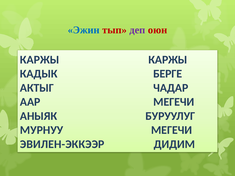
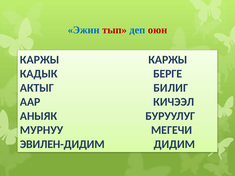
деп colour: purple -> blue
ЧАДАР: ЧАДАР -> БИЛИГ
ААР МЕГЕЧИ: МЕГЕЧИ -> КИЧЭЭЛ
ЭВИЛЕН-ЭККЭЭР: ЭВИЛЕН-ЭККЭЭР -> ЭВИЛЕН-ДИДИМ
